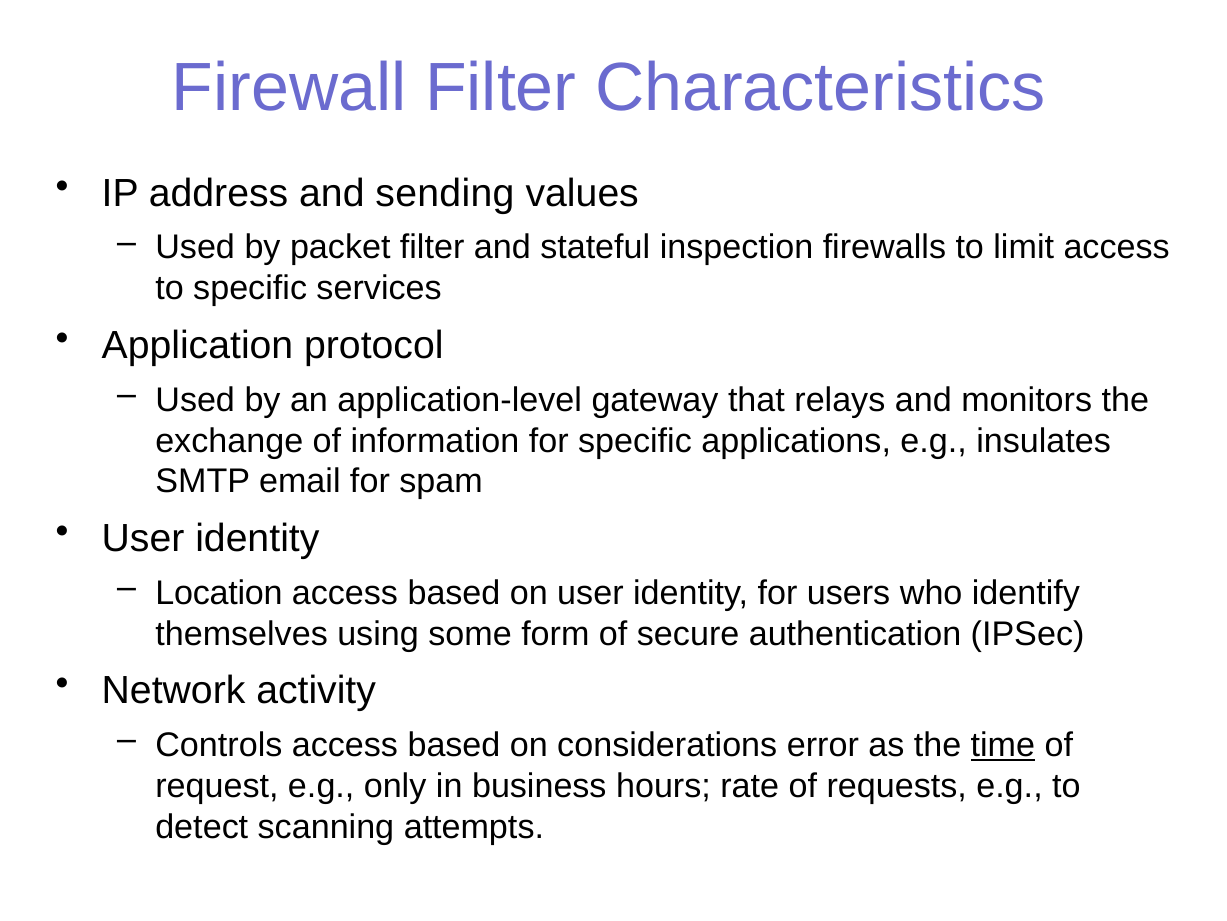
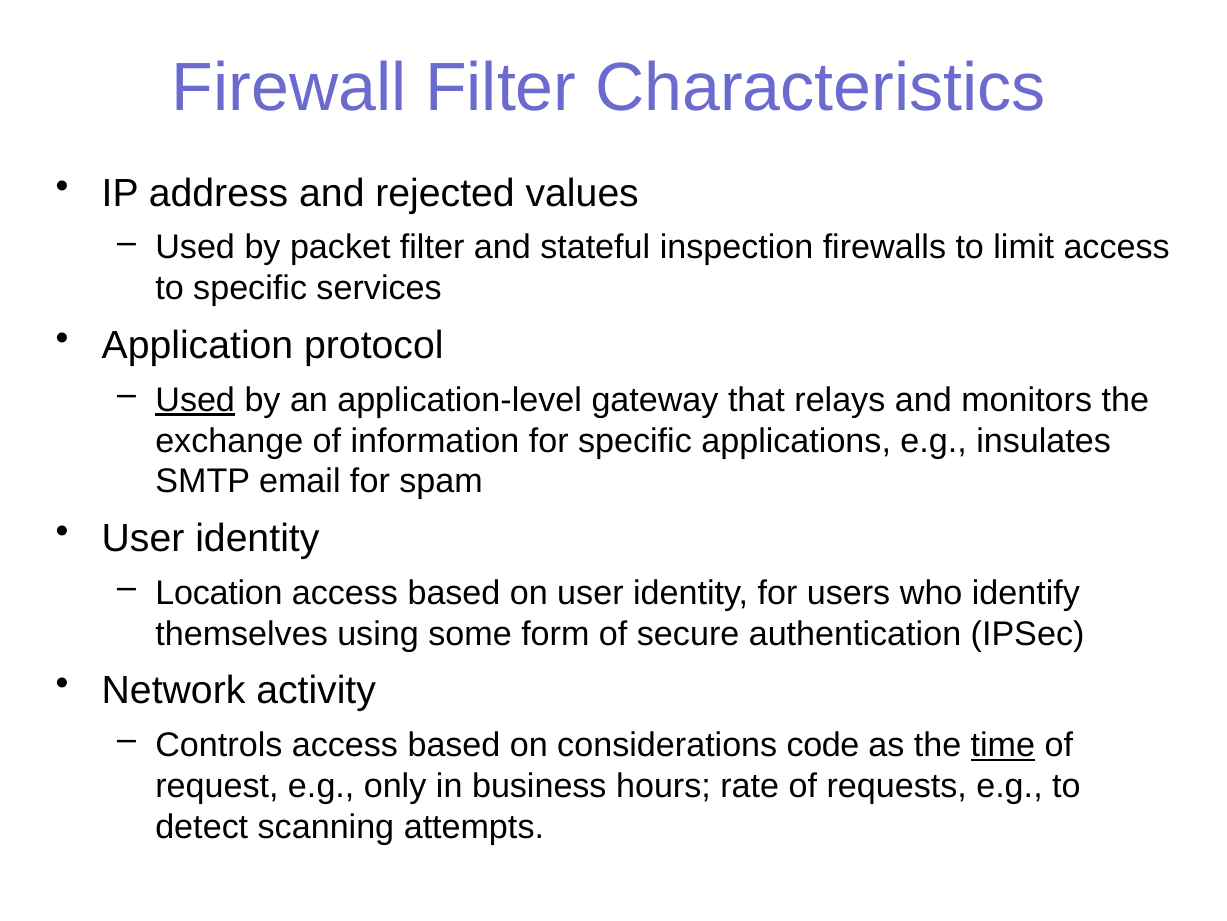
sending: sending -> rejected
Used at (195, 400) underline: none -> present
error: error -> code
